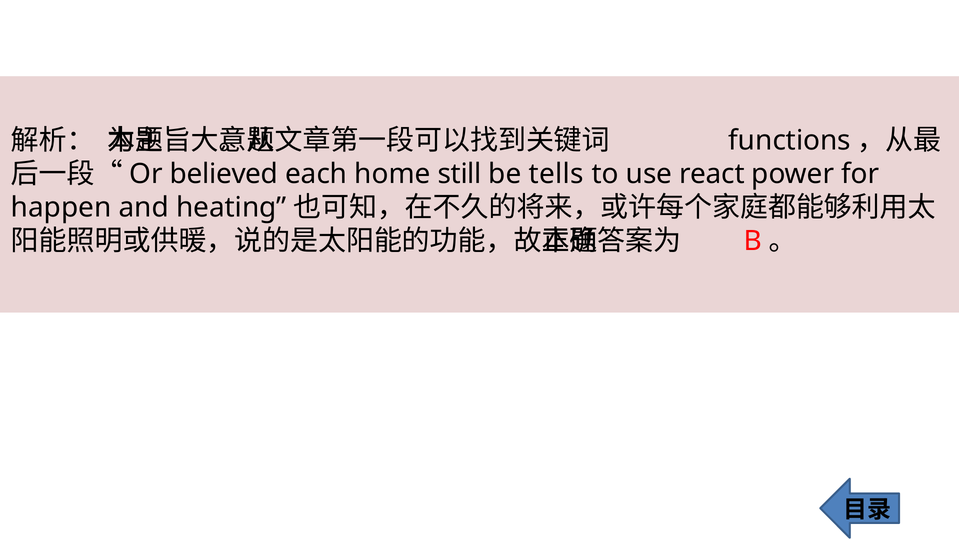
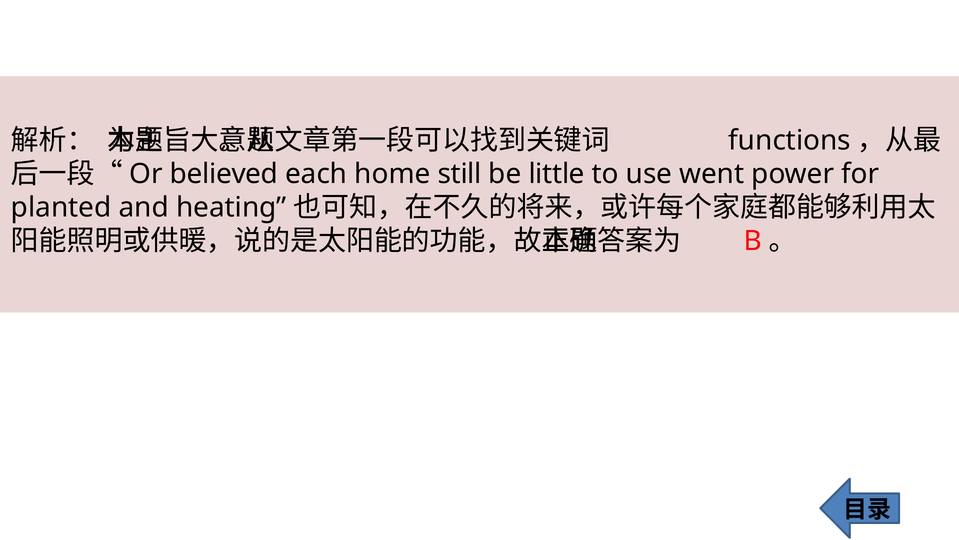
tells: tells -> little
react: react -> went
happen: happen -> planted
